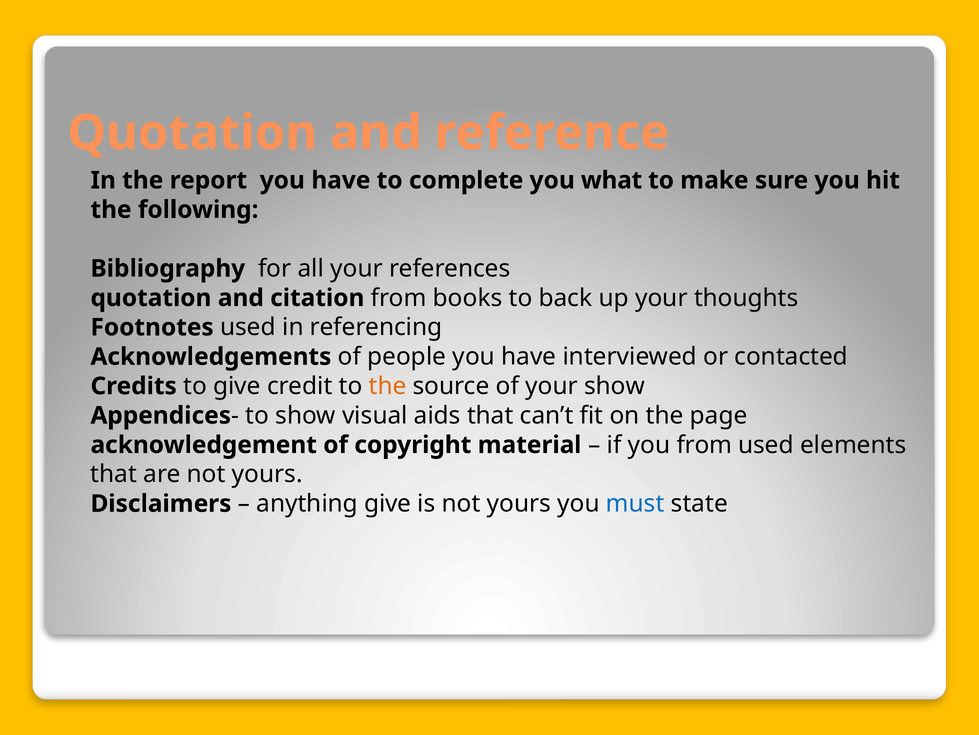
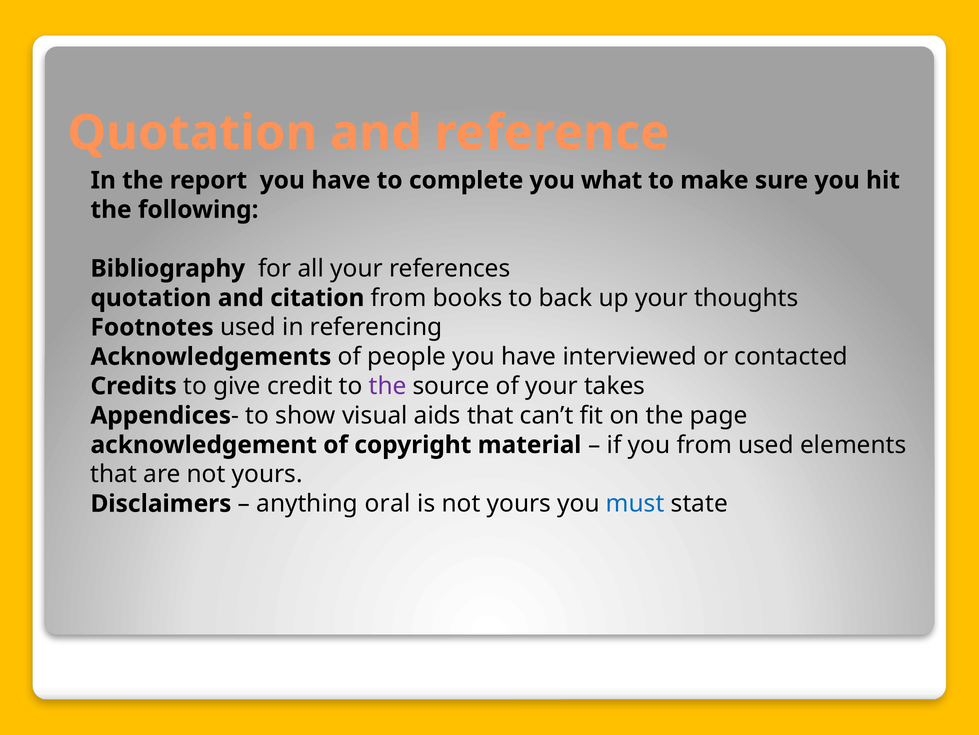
the at (388, 386) colour: orange -> purple
your show: show -> takes
anything give: give -> oral
